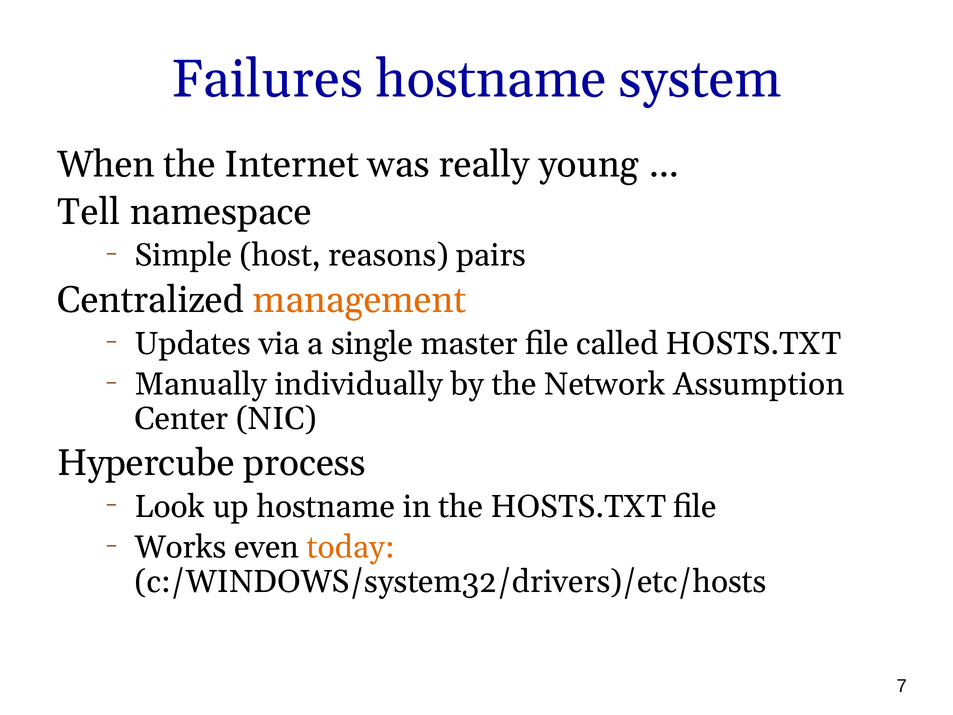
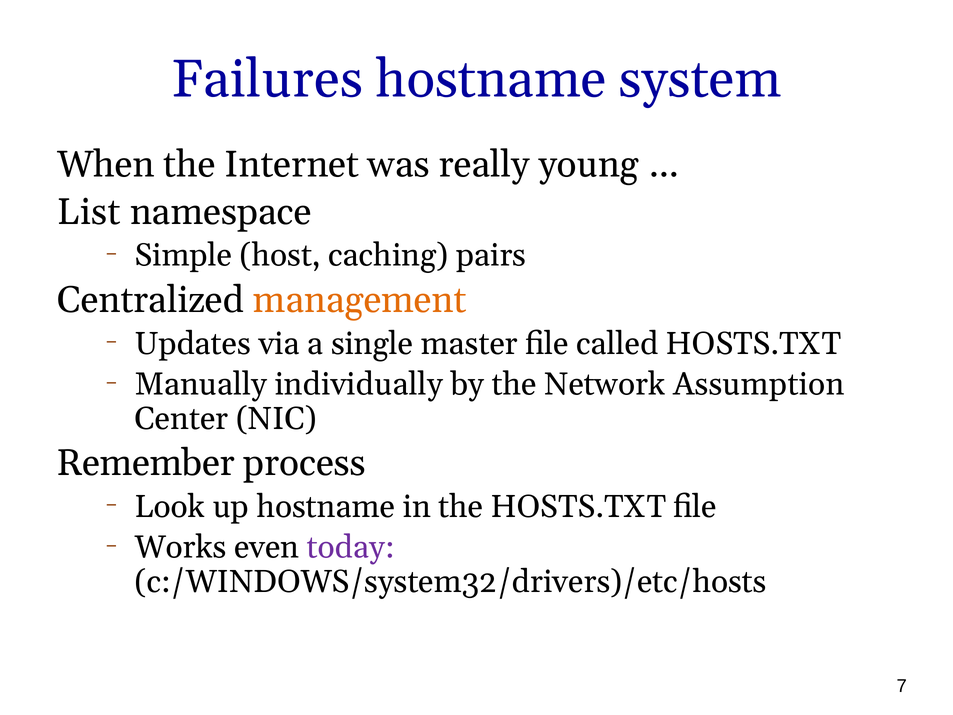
Tell: Tell -> List
reasons: reasons -> caching
Hypercube: Hypercube -> Remember
today colour: orange -> purple
